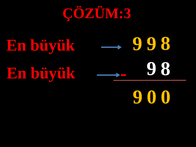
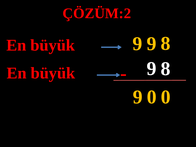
ÇÖZÜM:3: ÇÖZÜM:3 -> ÇÖZÜM:2
